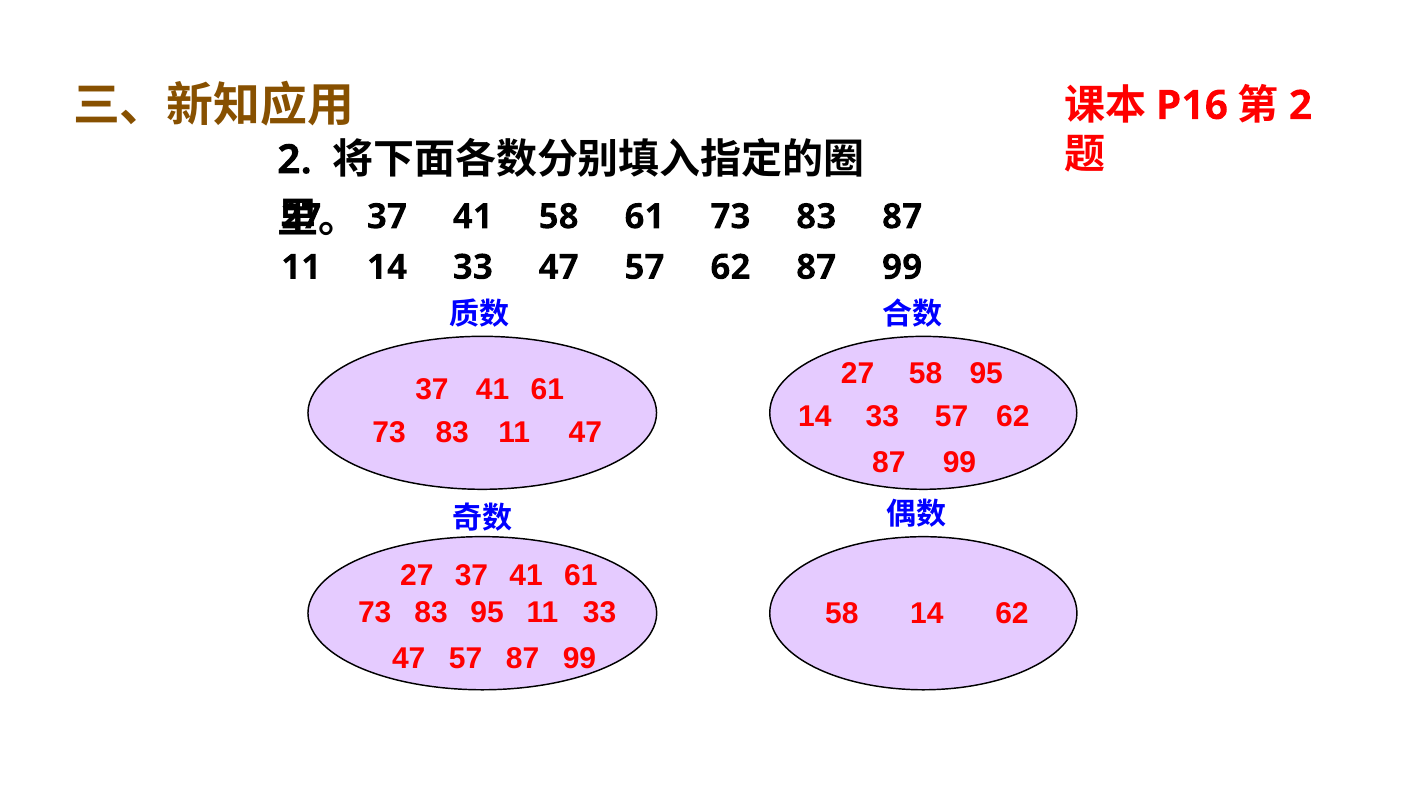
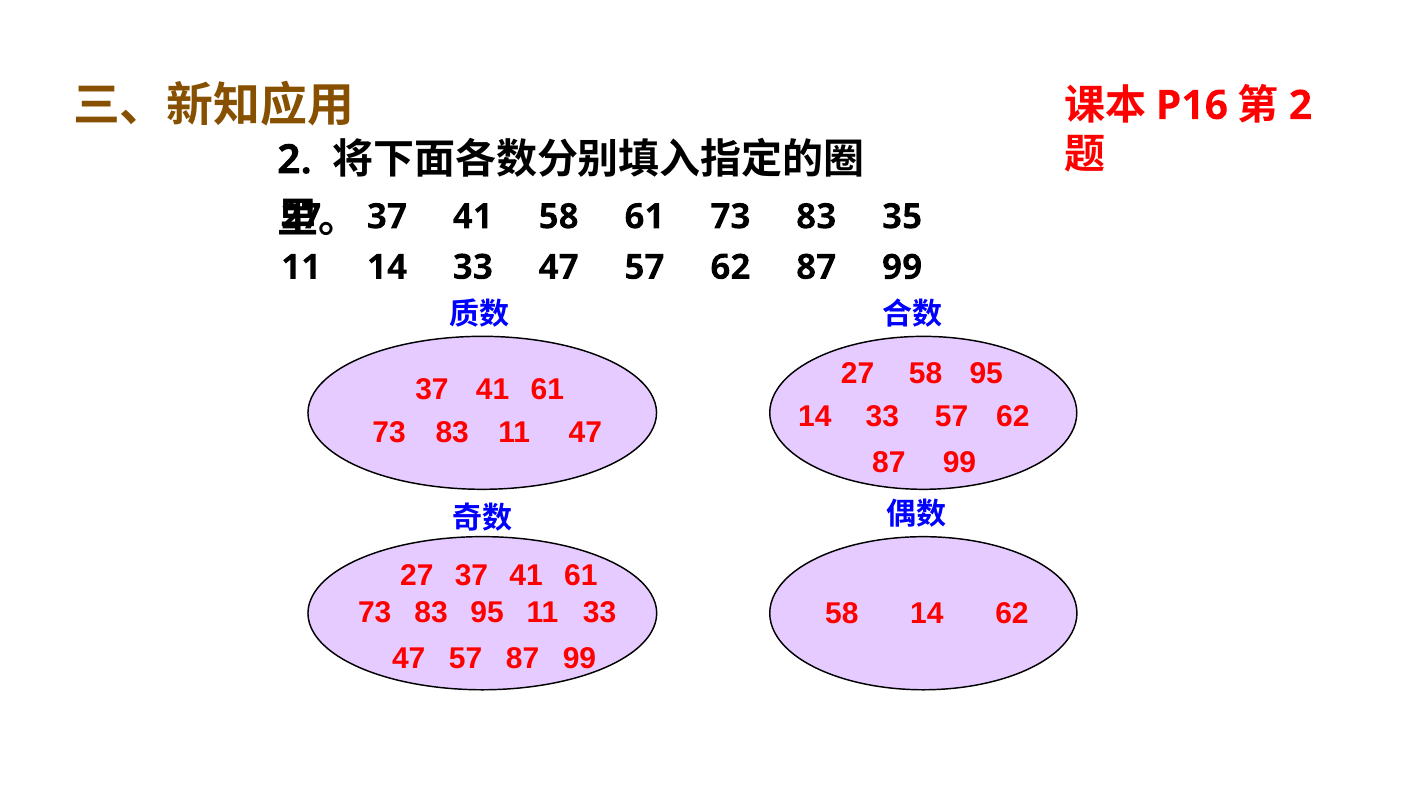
83 87: 87 -> 35
